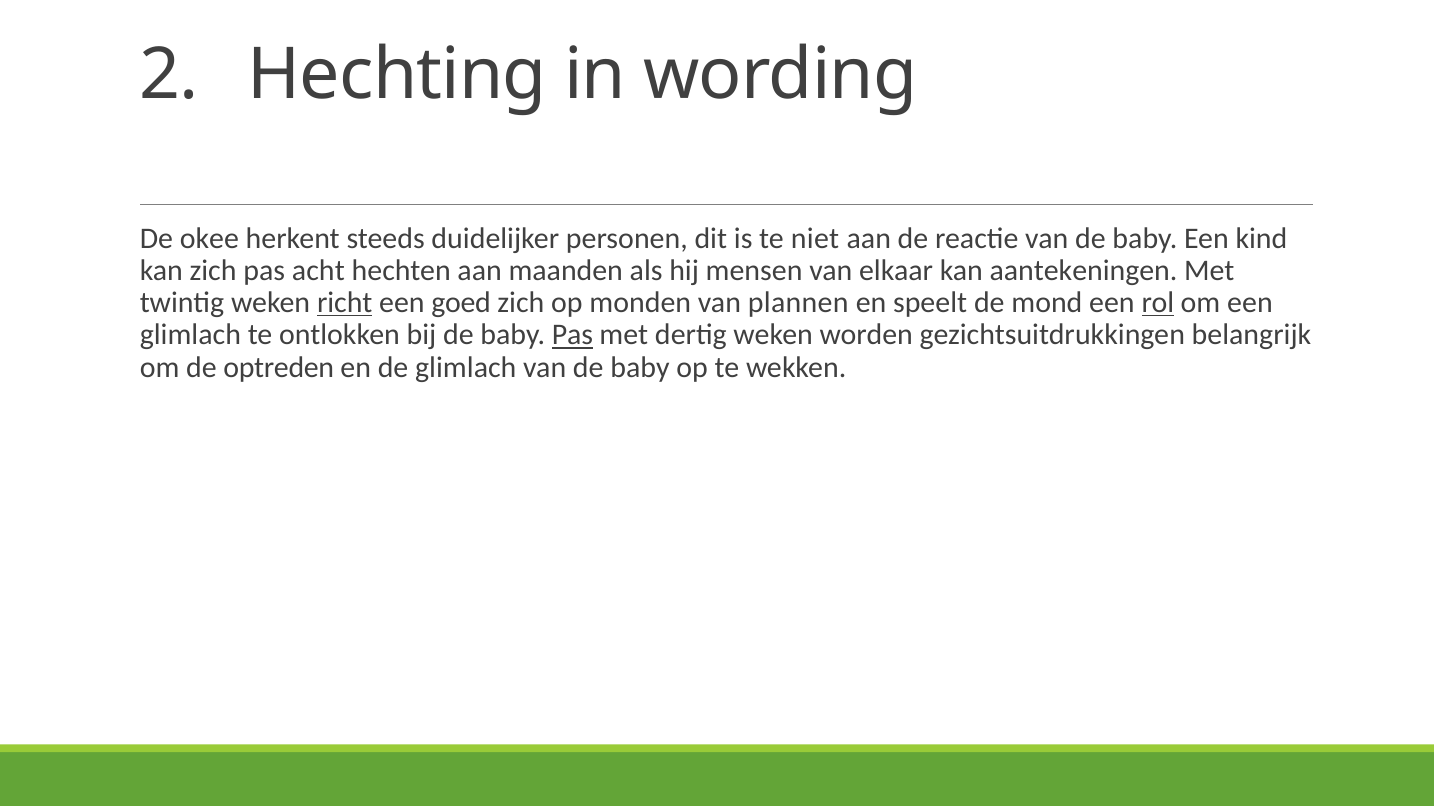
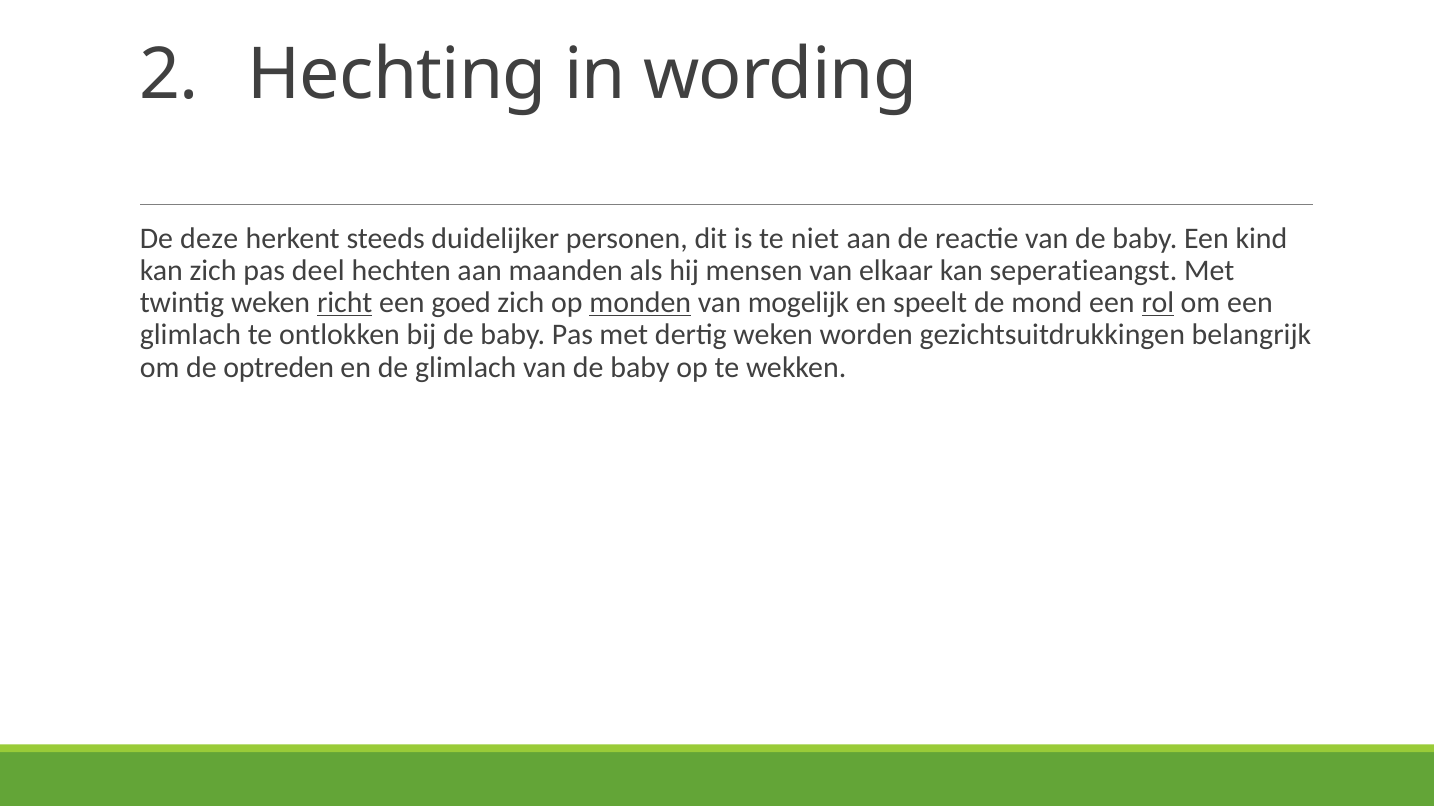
okee: okee -> deze
acht: acht -> deel
aantekeningen: aantekeningen -> seperatieangst
monden underline: none -> present
plannen: plannen -> mogelijk
Pas at (572, 335) underline: present -> none
